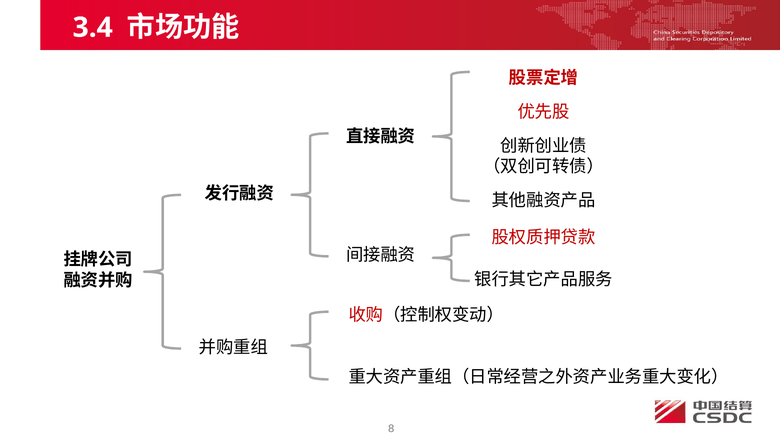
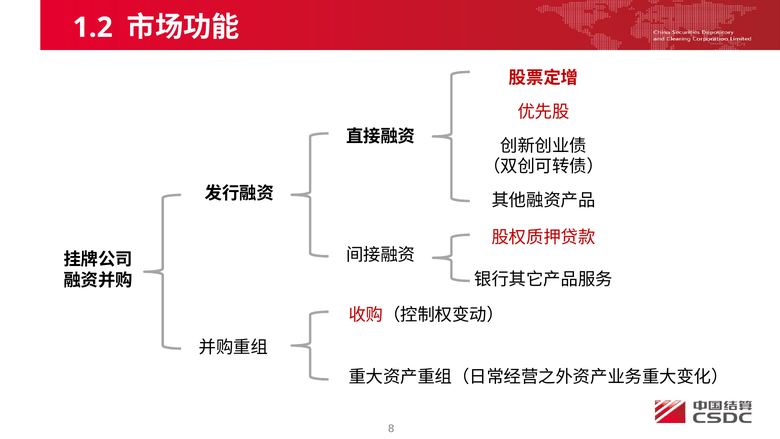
3.4: 3.4 -> 1.2
